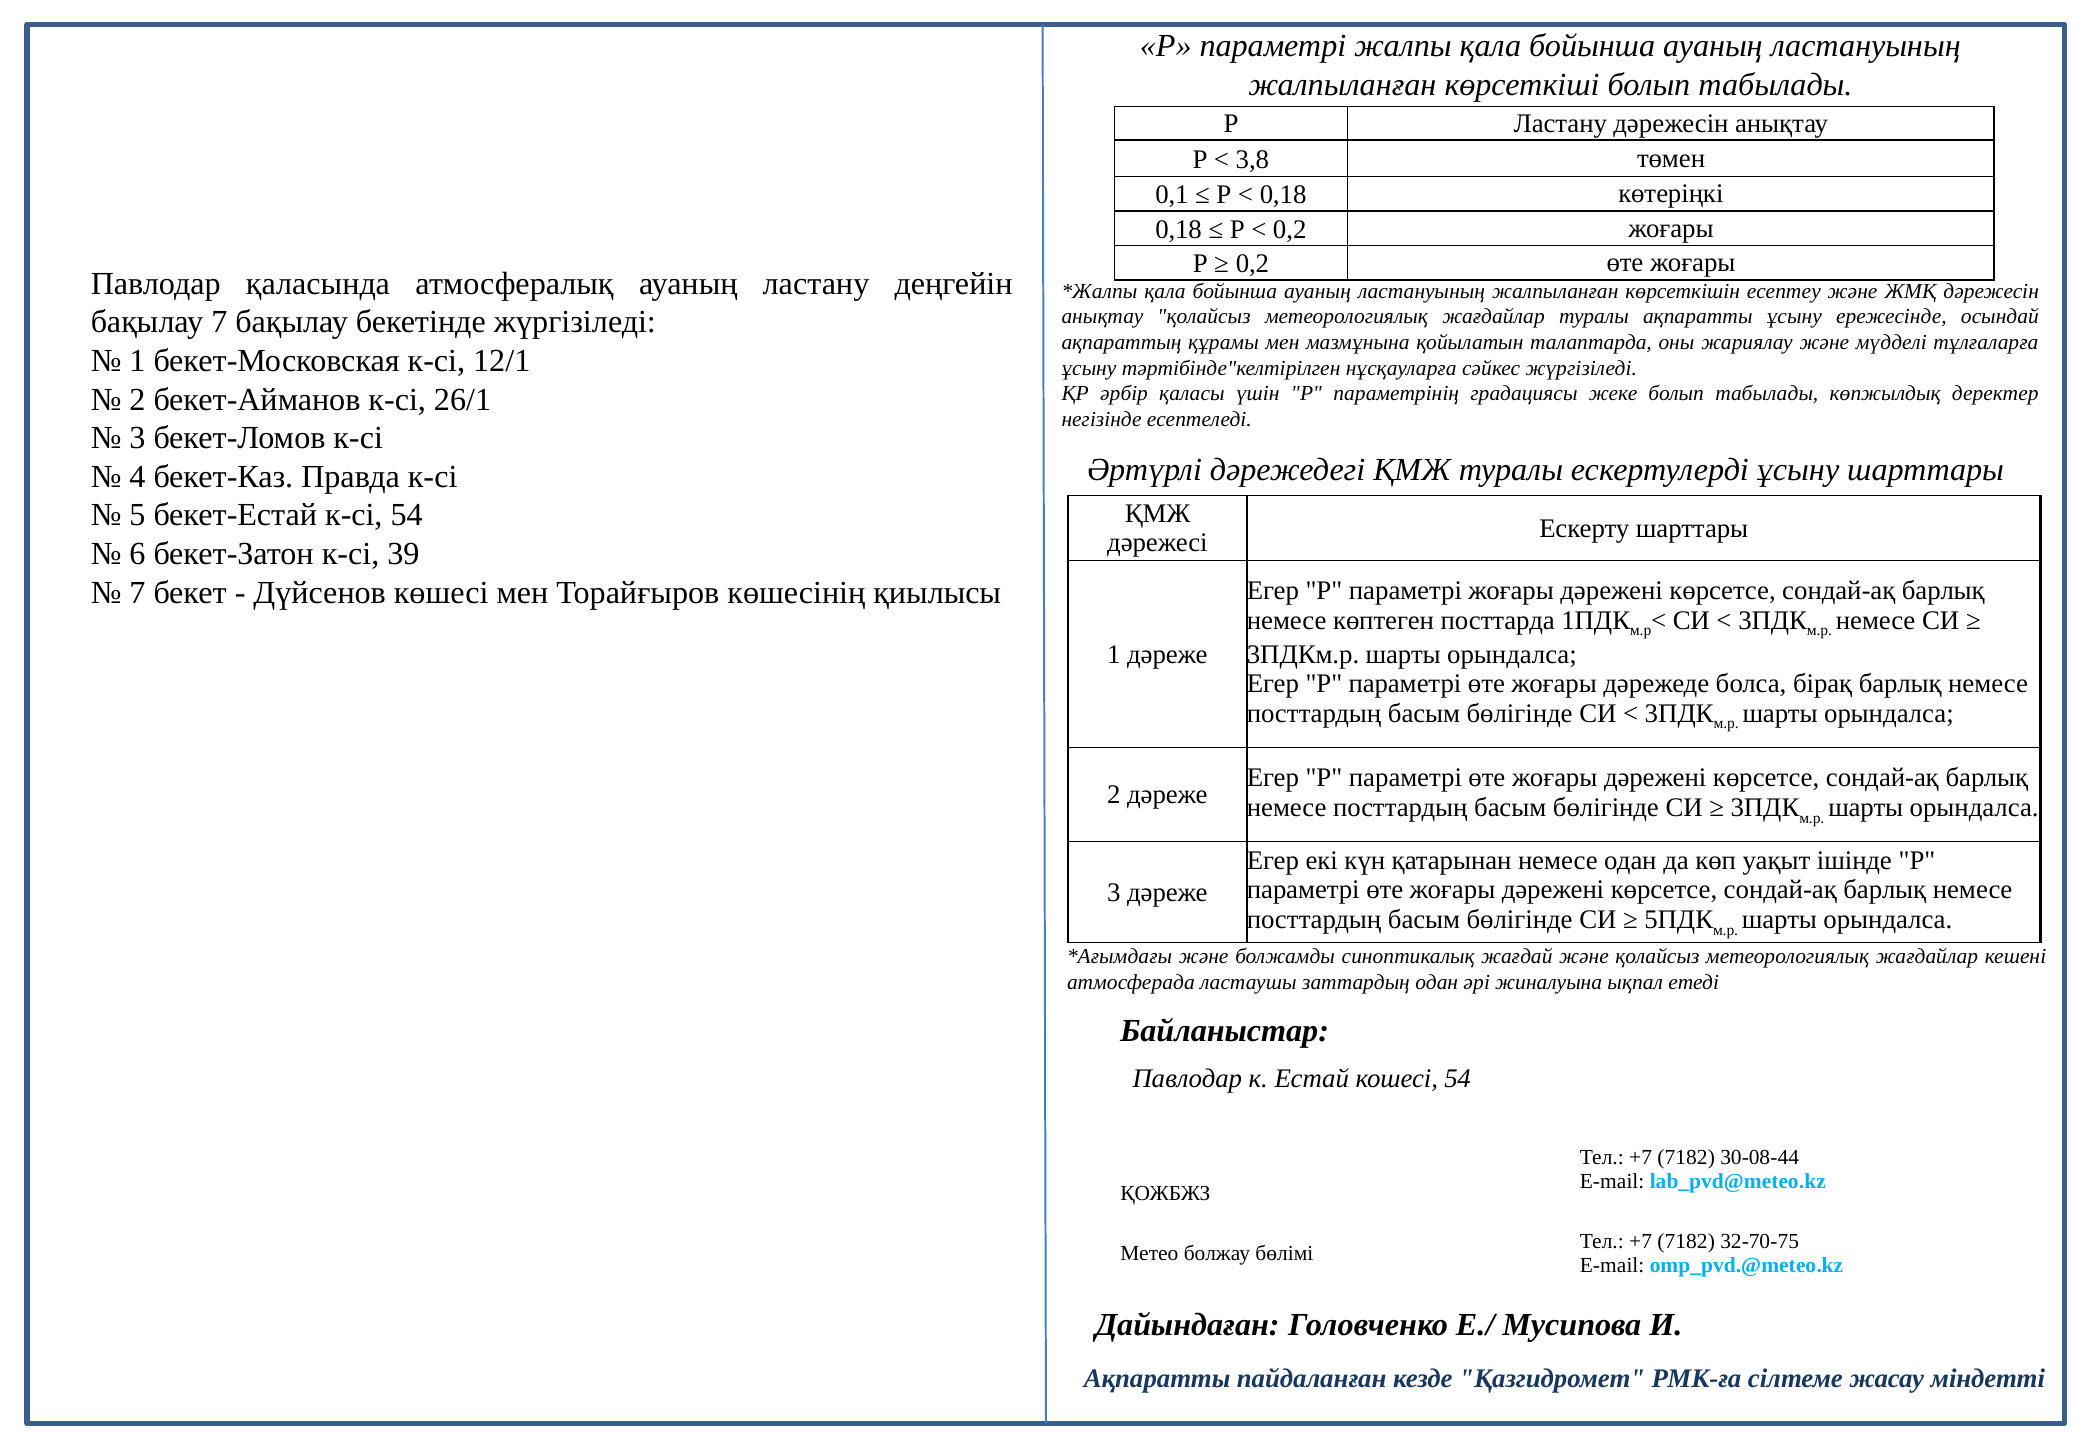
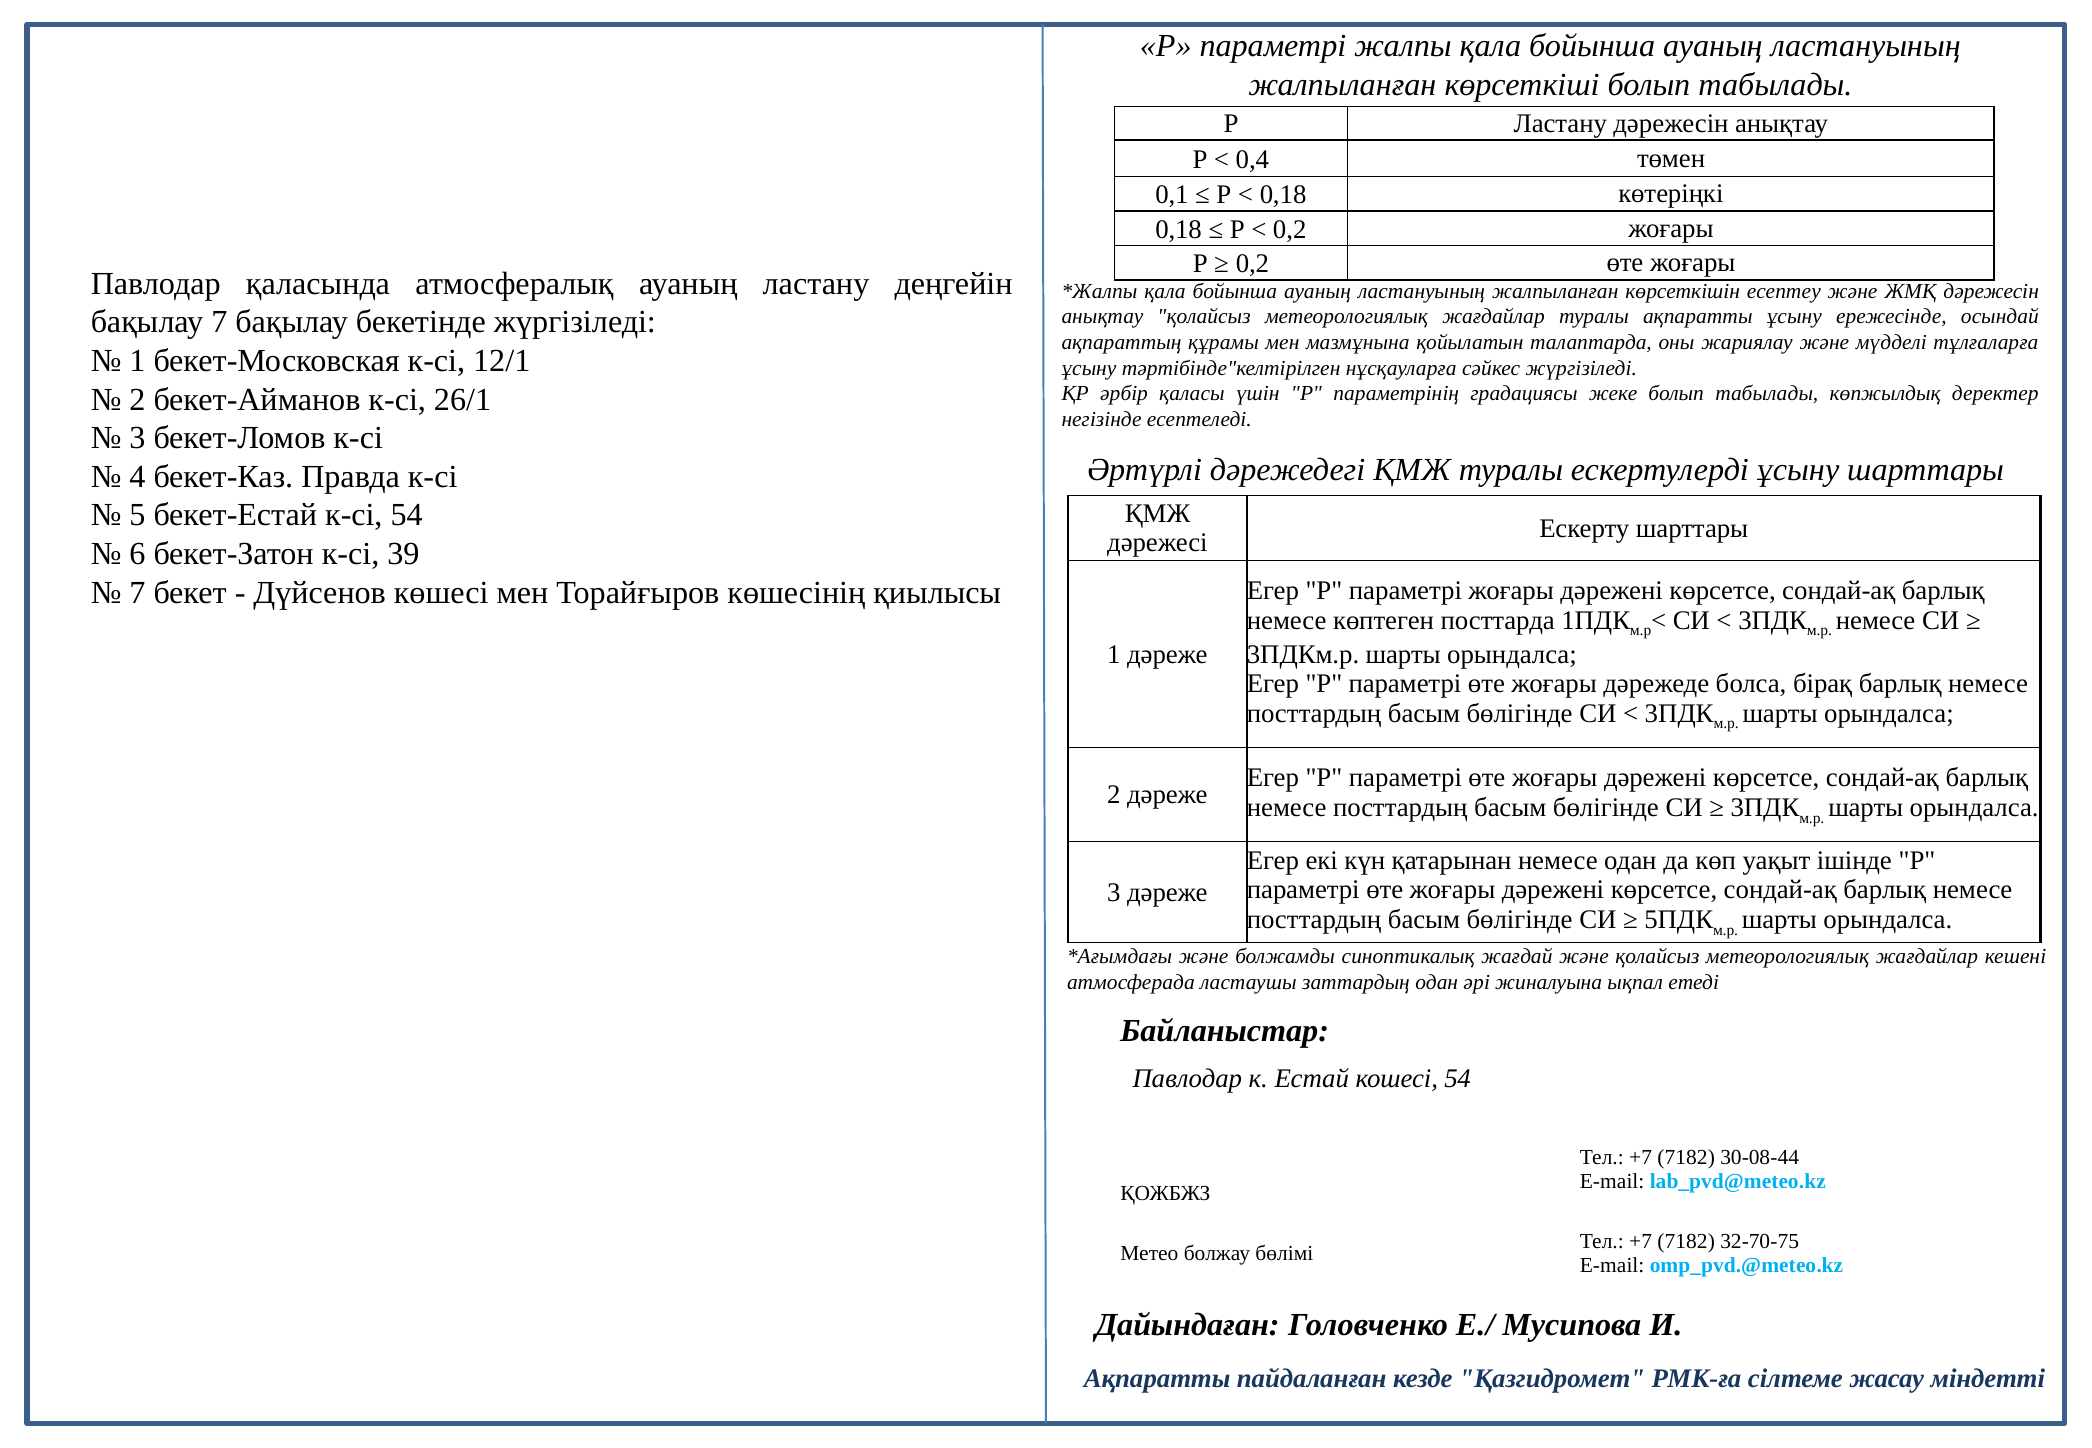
3,8: 3,8 -> 0,4
